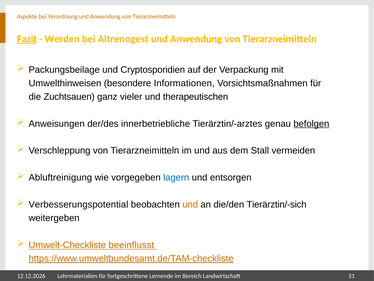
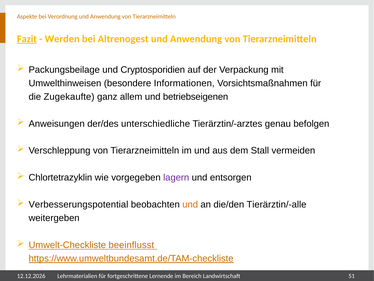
Zuchtsauen: Zuchtsauen -> Zugekaufte
vieler: vieler -> allem
therapeutischen: therapeutischen -> betriebseigenen
innerbetriebliche: innerbetriebliche -> unterschiedliche
befolgen underline: present -> none
Abluftreinigung: Abluftreinigung -> Chlortetrazyklin
lagern colour: blue -> purple
Tierärztin/-sich: Tierärztin/-sich -> Tierärztin/-alle
